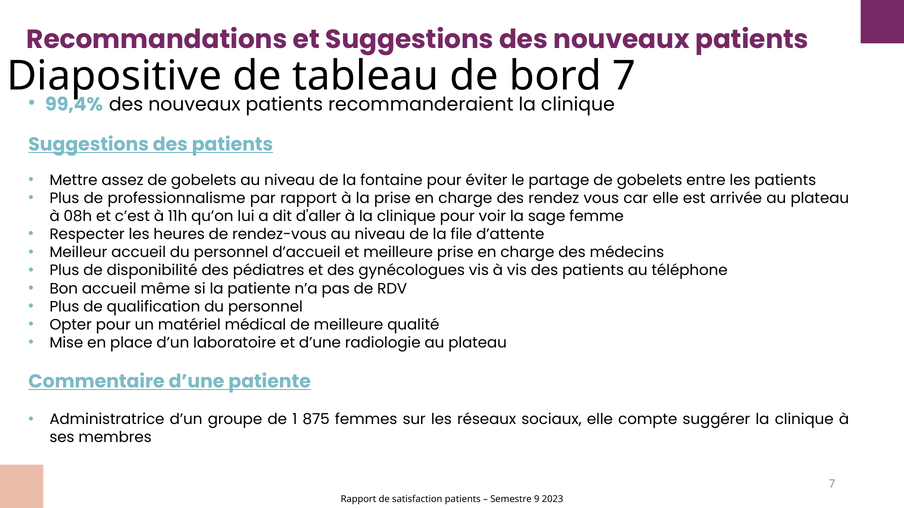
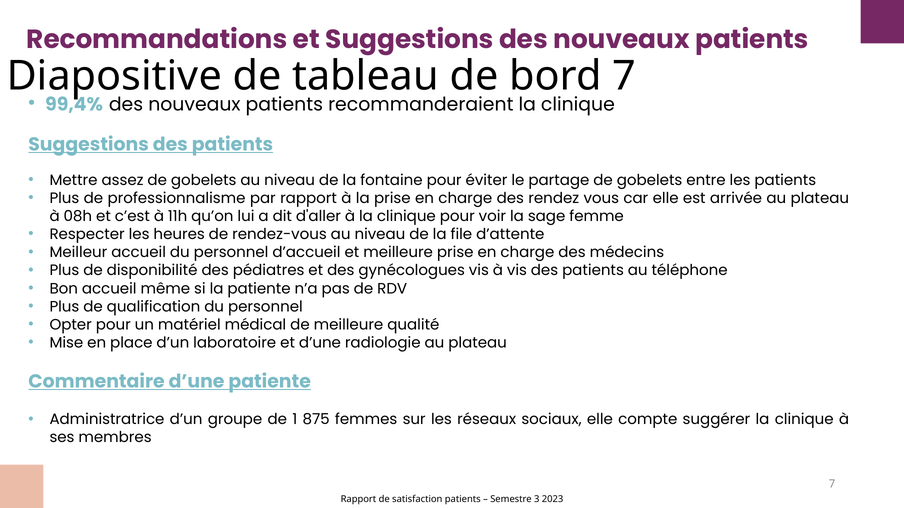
9: 9 -> 3
